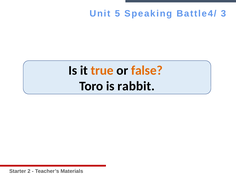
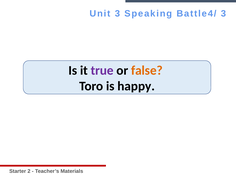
Unit 5: 5 -> 3
true colour: orange -> purple
rabbit: rabbit -> happy
